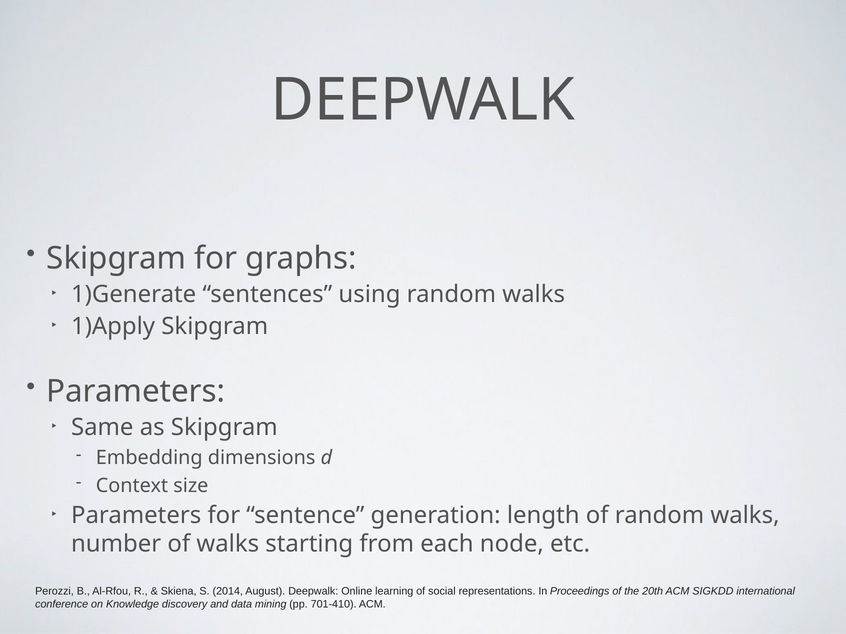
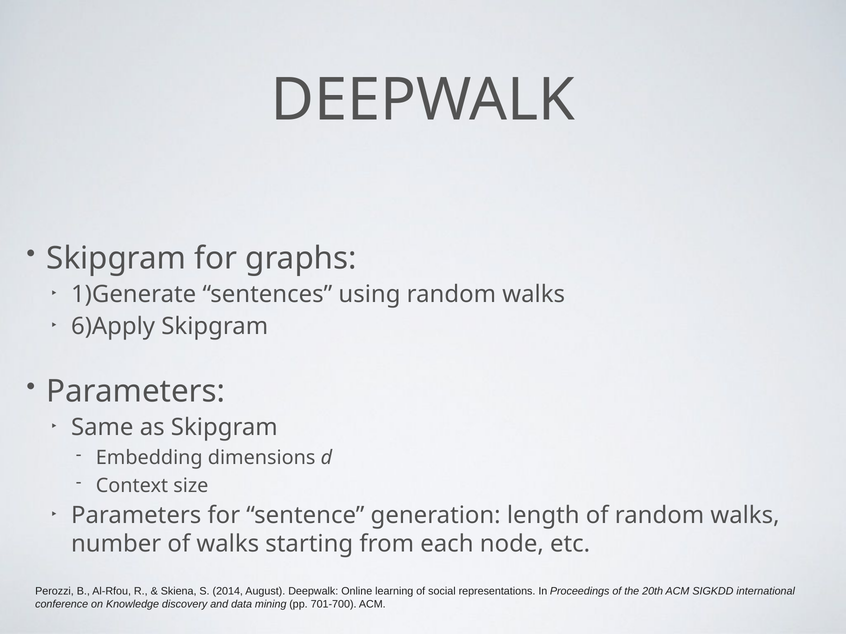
1)Apply: 1)Apply -> 6)Apply
701-410: 701-410 -> 701-700
